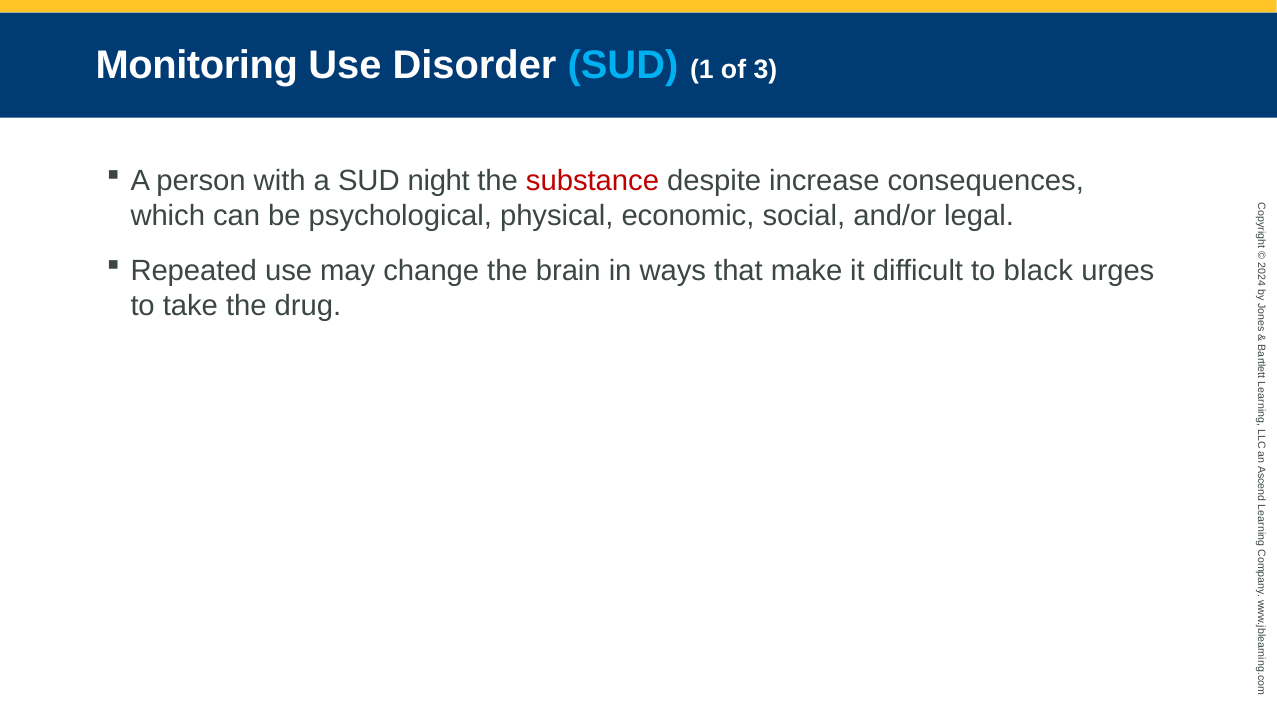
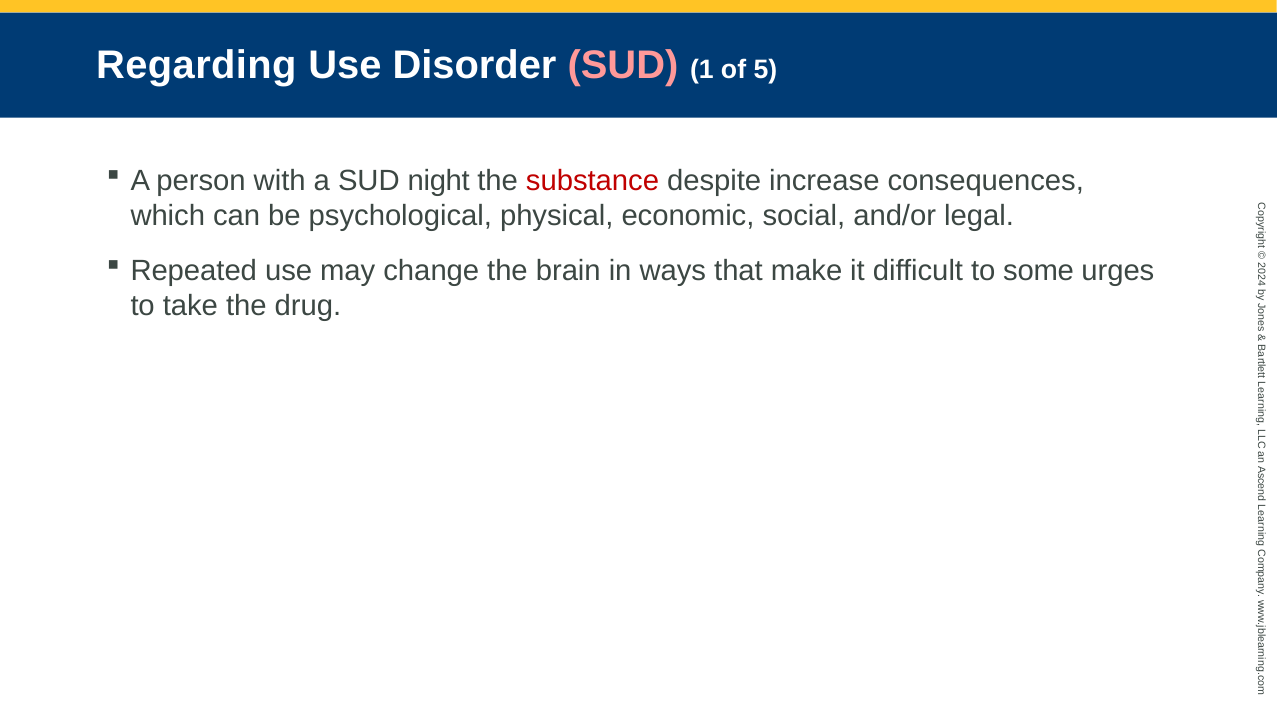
Monitoring: Monitoring -> Regarding
SUD at (623, 66) colour: light blue -> pink
3: 3 -> 5
black: black -> some
